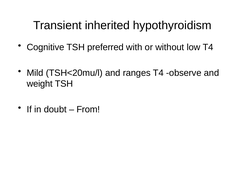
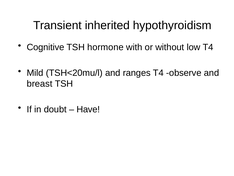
preferred: preferred -> hormone
weight: weight -> breast
From: From -> Have
